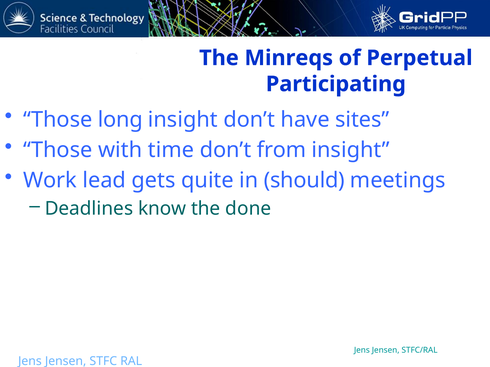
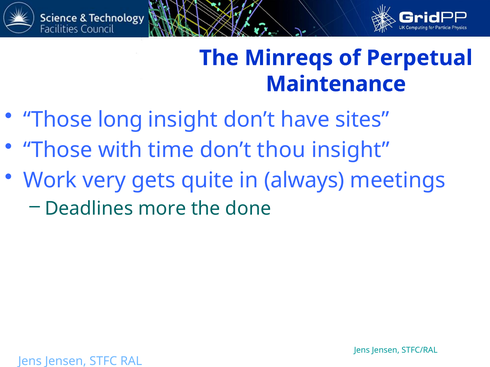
Participating: Participating -> Maintenance
from: from -> thou
lead: lead -> very
should: should -> always
know: know -> more
